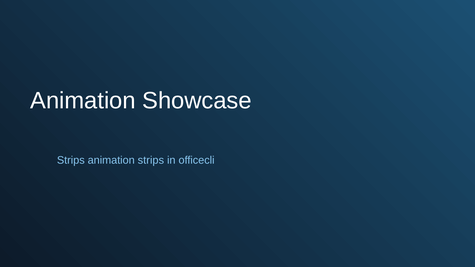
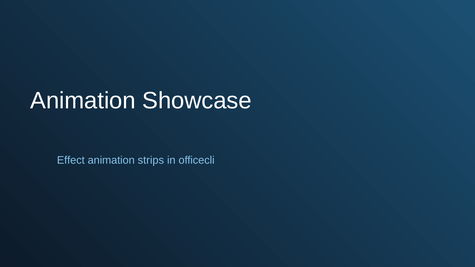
Strips at (71, 160): Strips -> Effect
